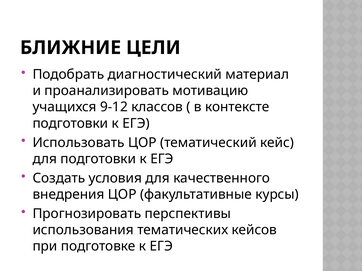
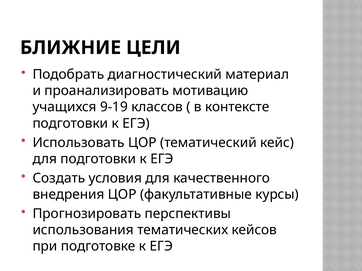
9-12: 9-12 -> 9-19
